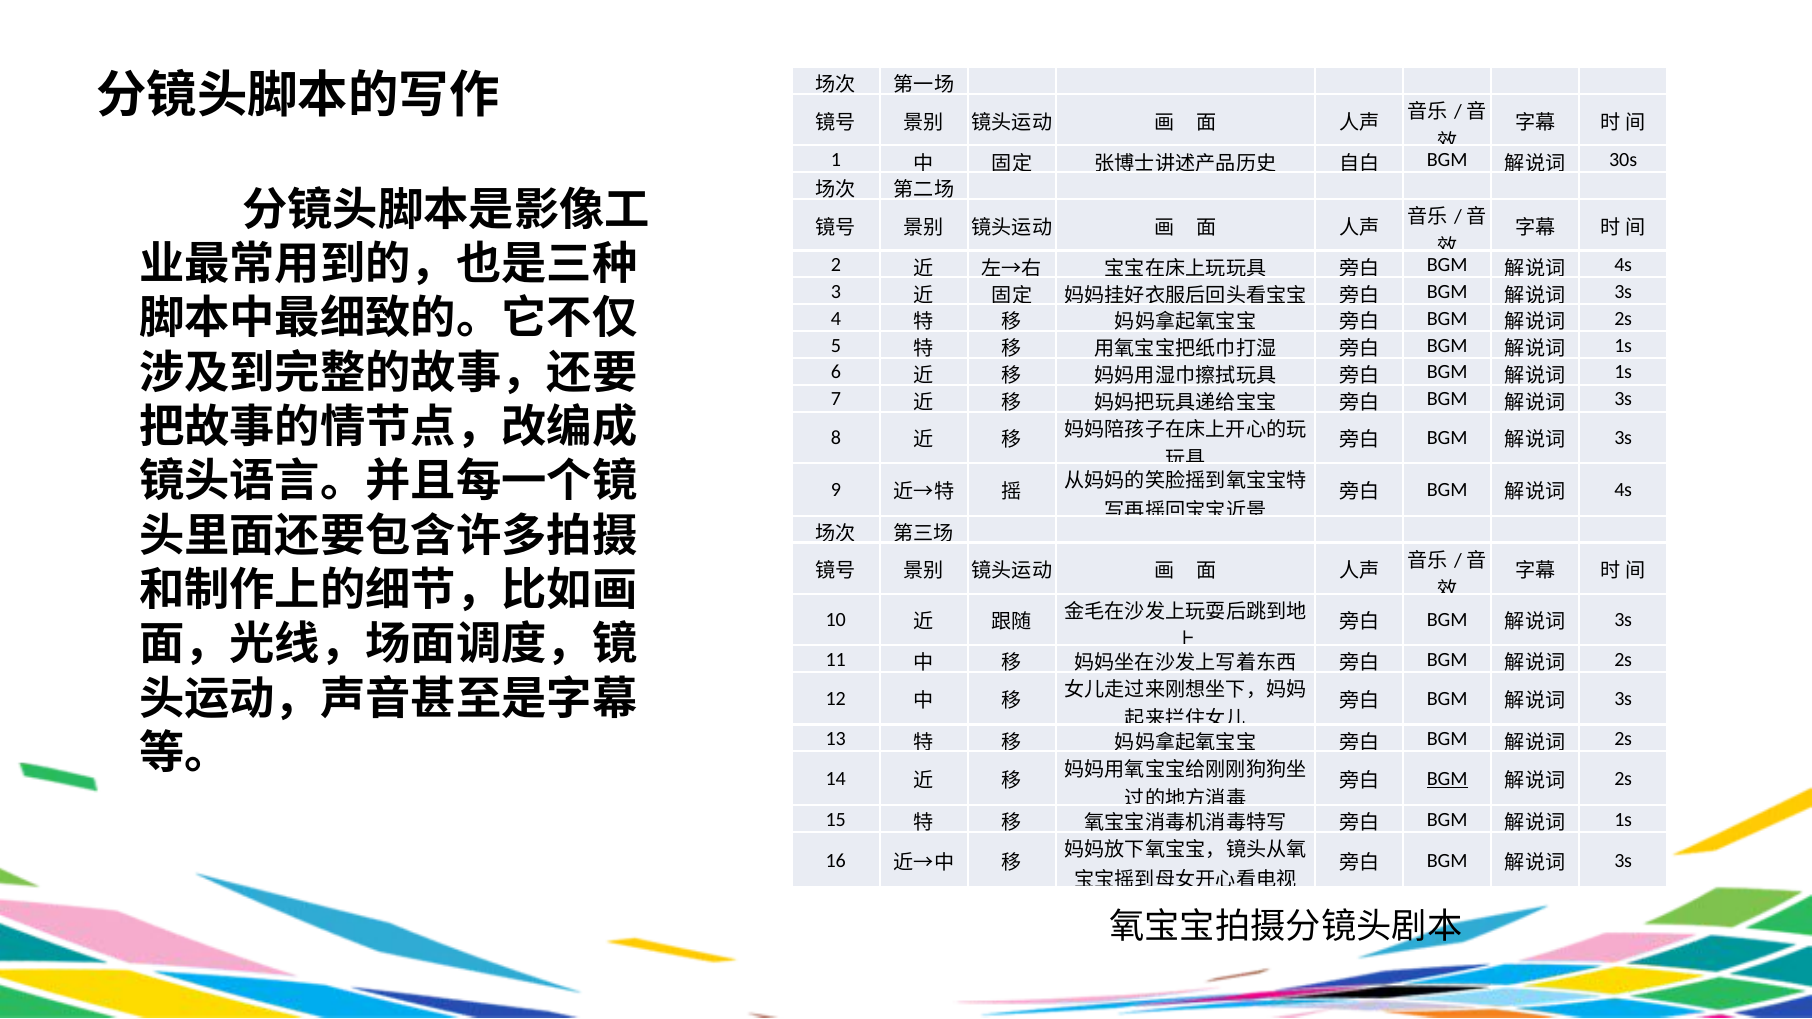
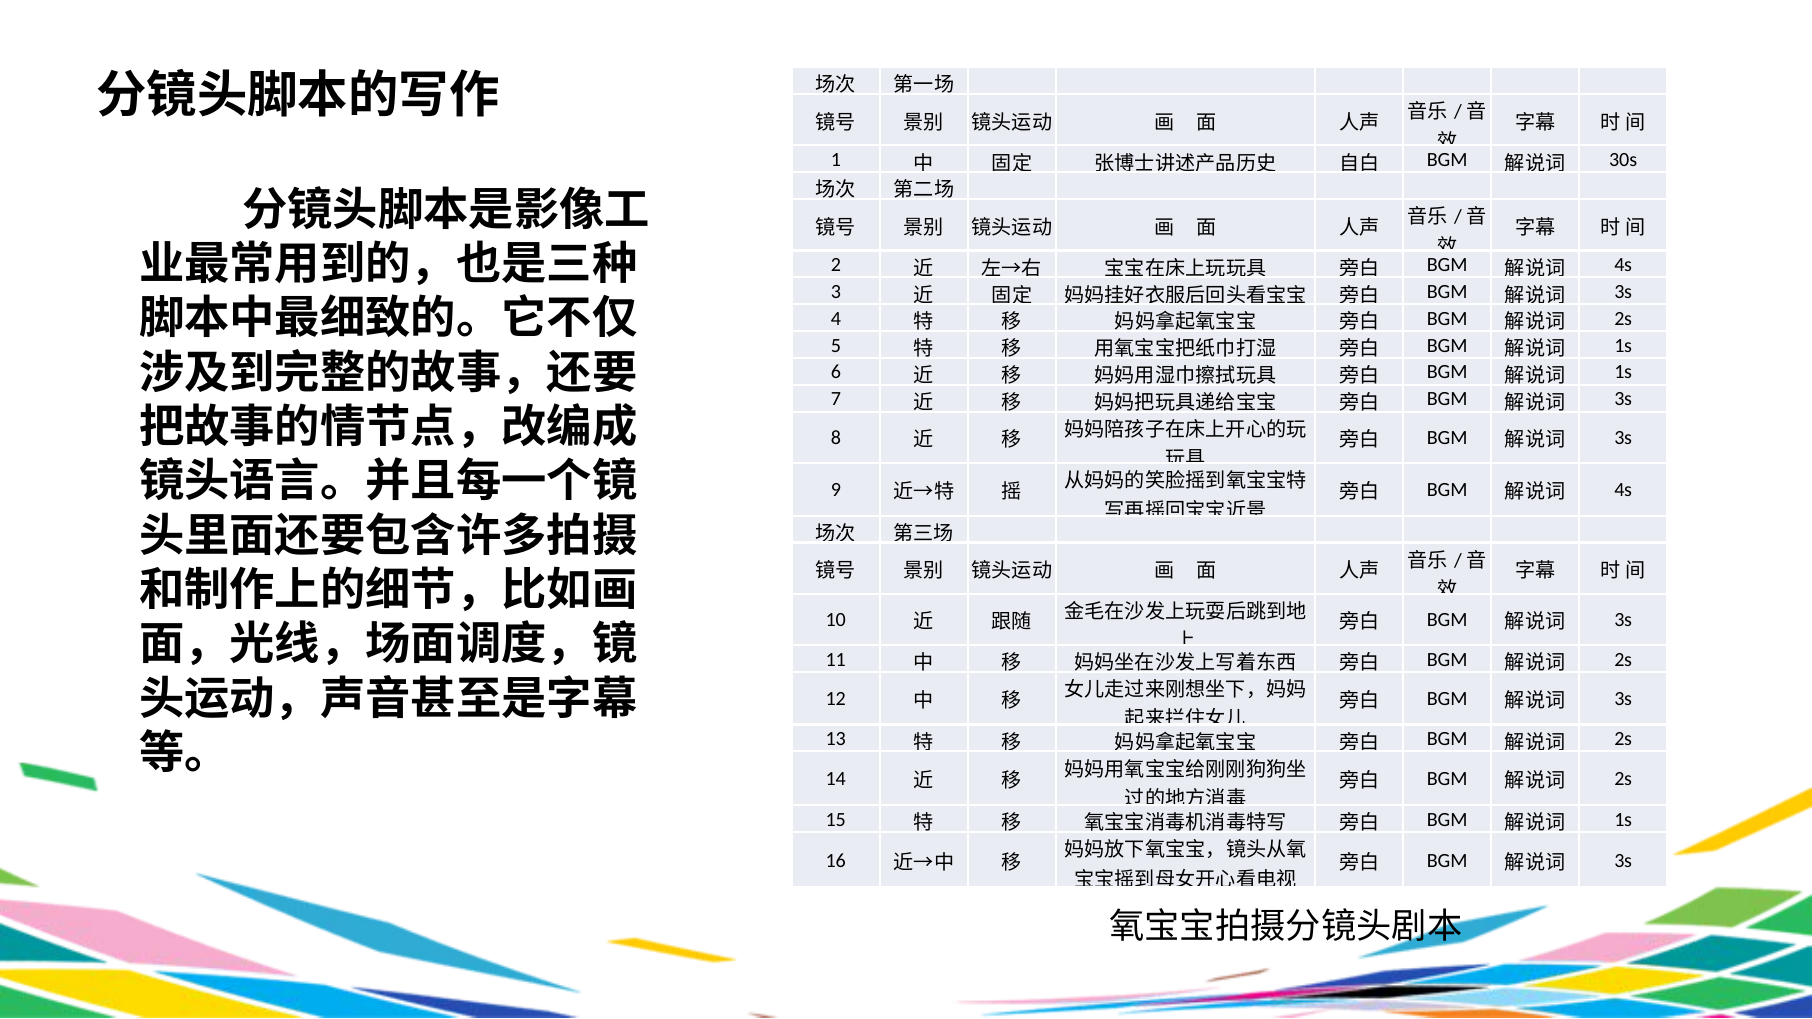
BGM at (1447, 779) underline: present -> none
